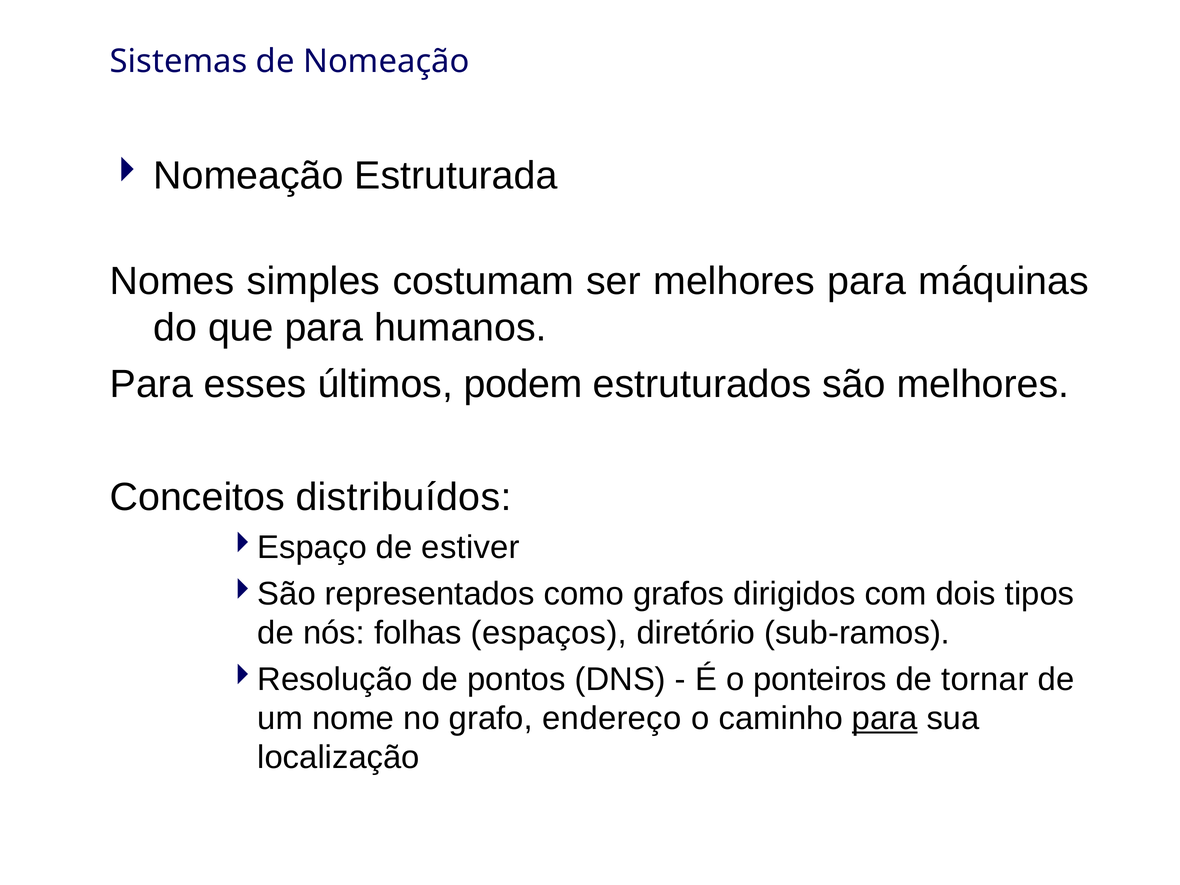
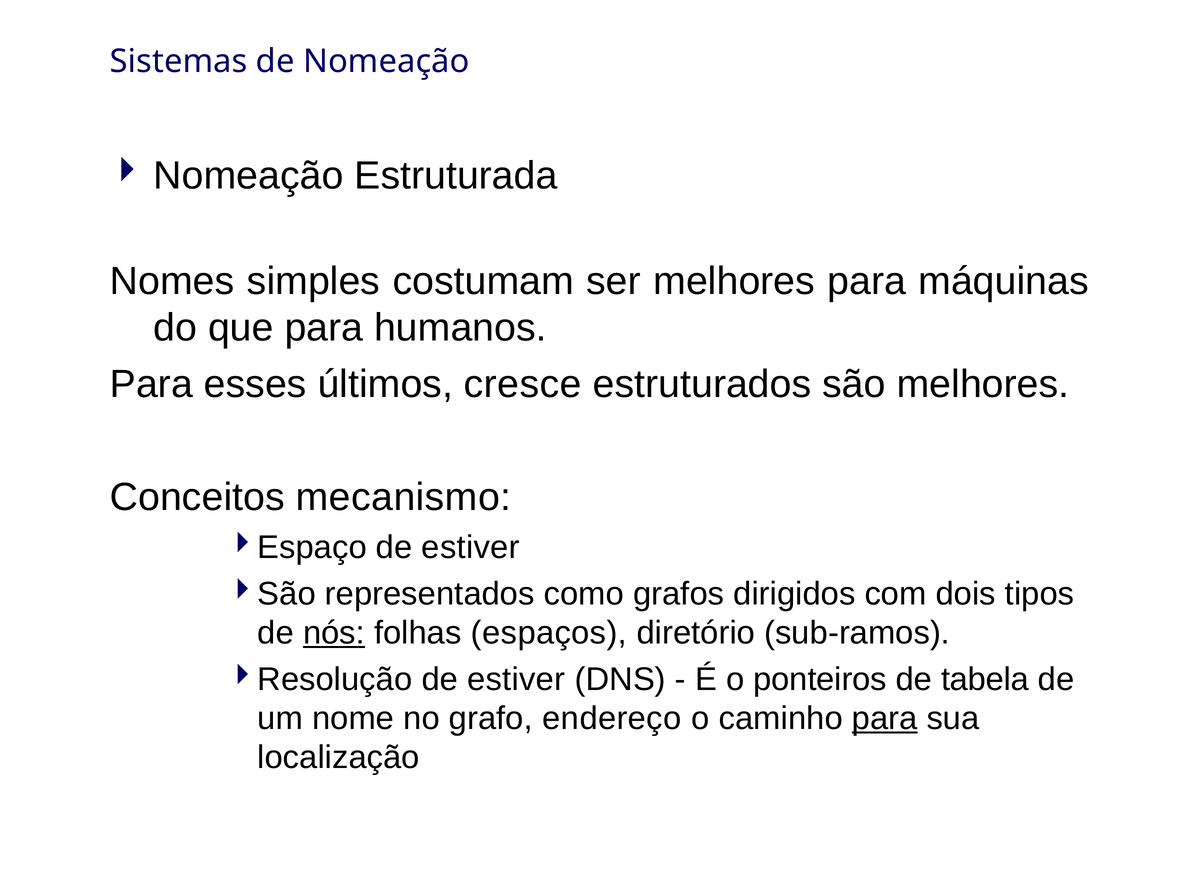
podem: podem -> cresce
distribuídos: distribuídos -> mecanismo
nós underline: none -> present
pontos at (516, 679): pontos -> estiver
tornar: tornar -> tabela
